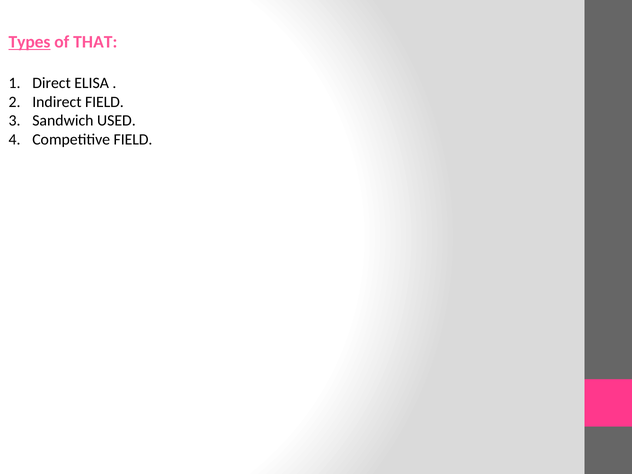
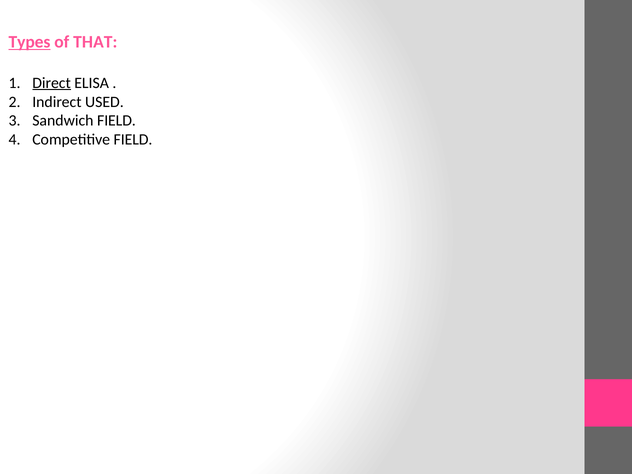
Direct underline: none -> present
Indirect FIELD: FIELD -> USED
Sandwich USED: USED -> FIELD
